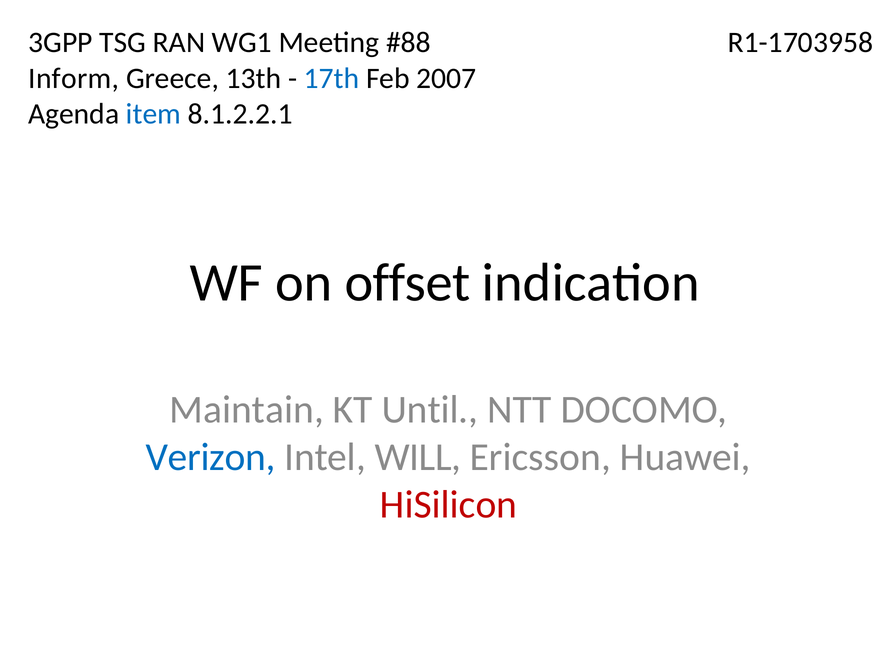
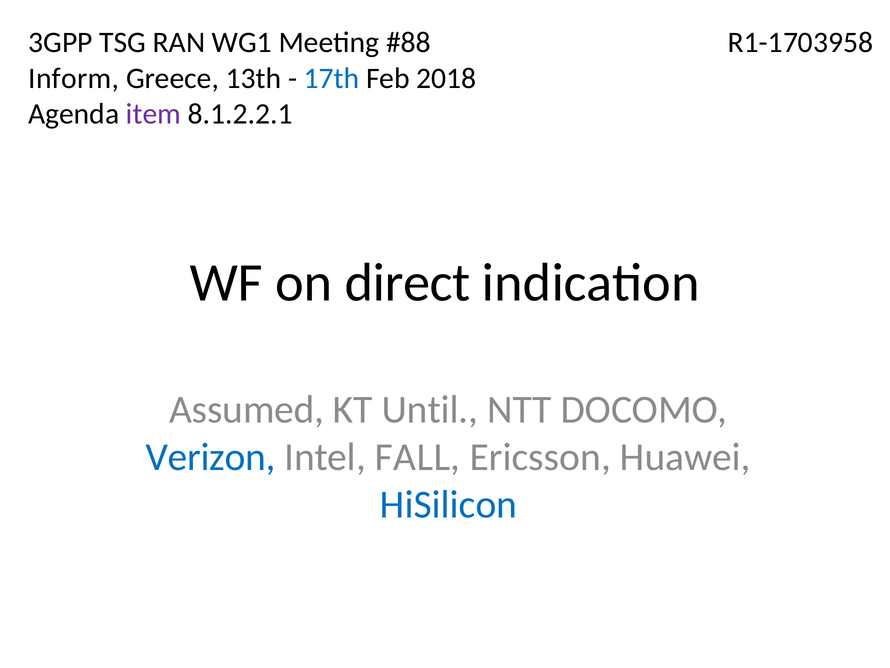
2007: 2007 -> 2018
item colour: blue -> purple
offset: offset -> direct
Maintain: Maintain -> Assumed
WILL: WILL -> FALL
HiSilicon colour: red -> blue
